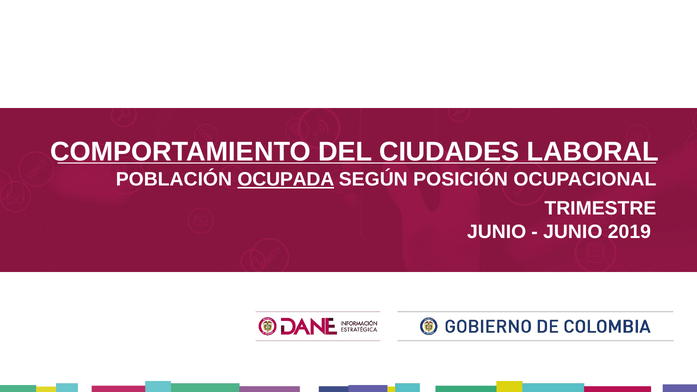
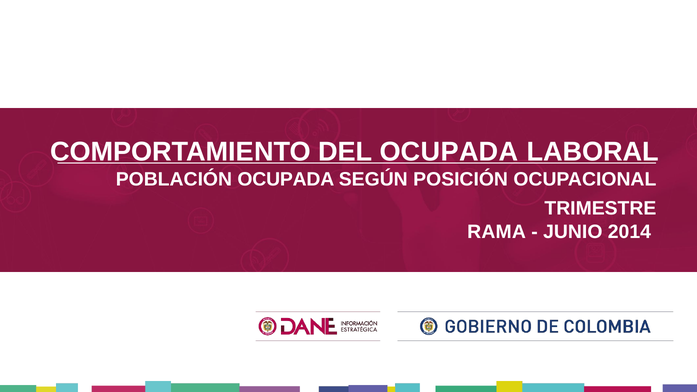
DEL CIUDADES: CIUDADES -> OCUPADA
OCUPADA at (286, 179) underline: present -> none
JUNIO at (497, 232): JUNIO -> RAMA
2019: 2019 -> 2014
